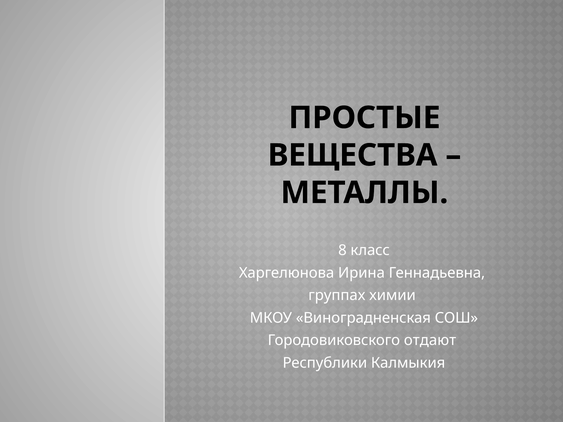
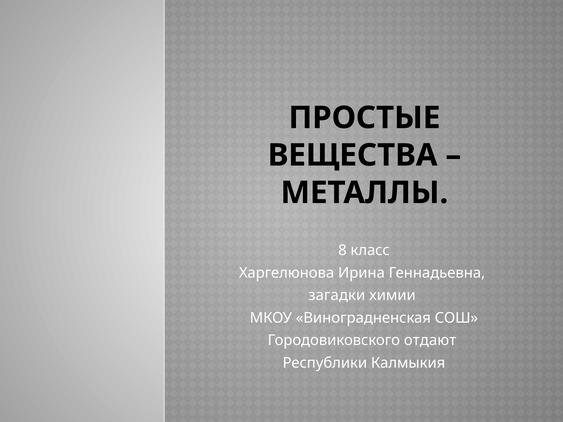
группах: группах -> загадки
